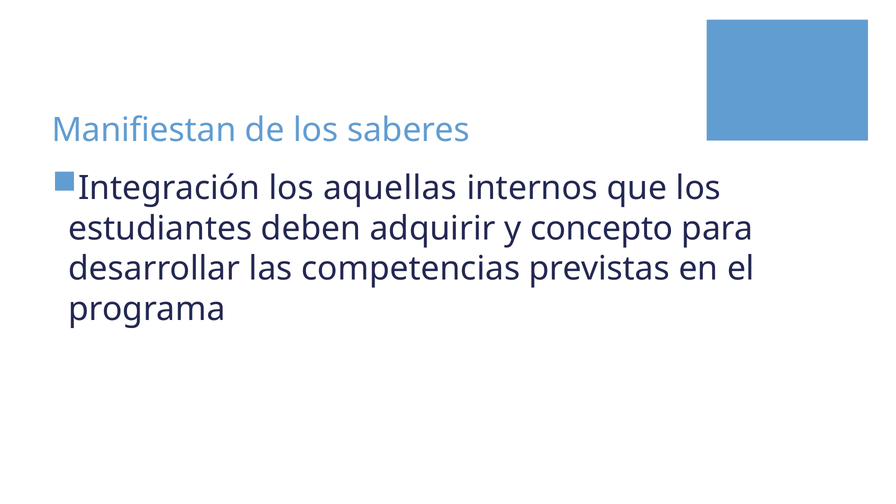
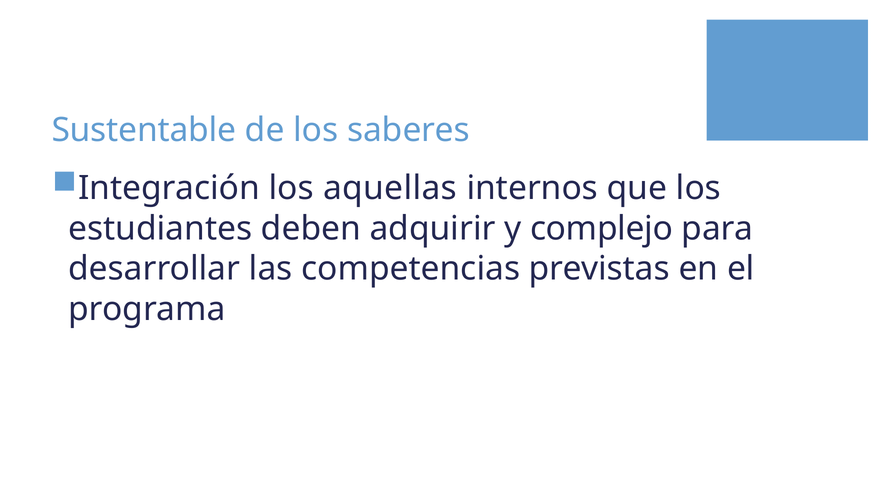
Manifiestan: Manifiestan -> Sustentable
concepto: concepto -> complejo
